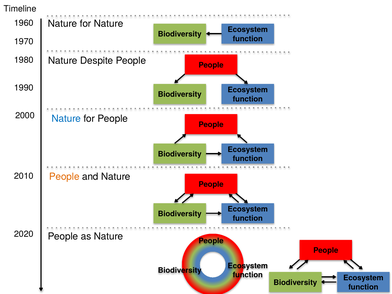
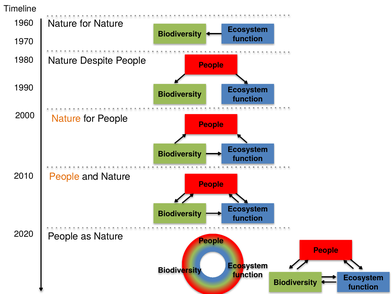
Nature at (66, 119) colour: blue -> orange
